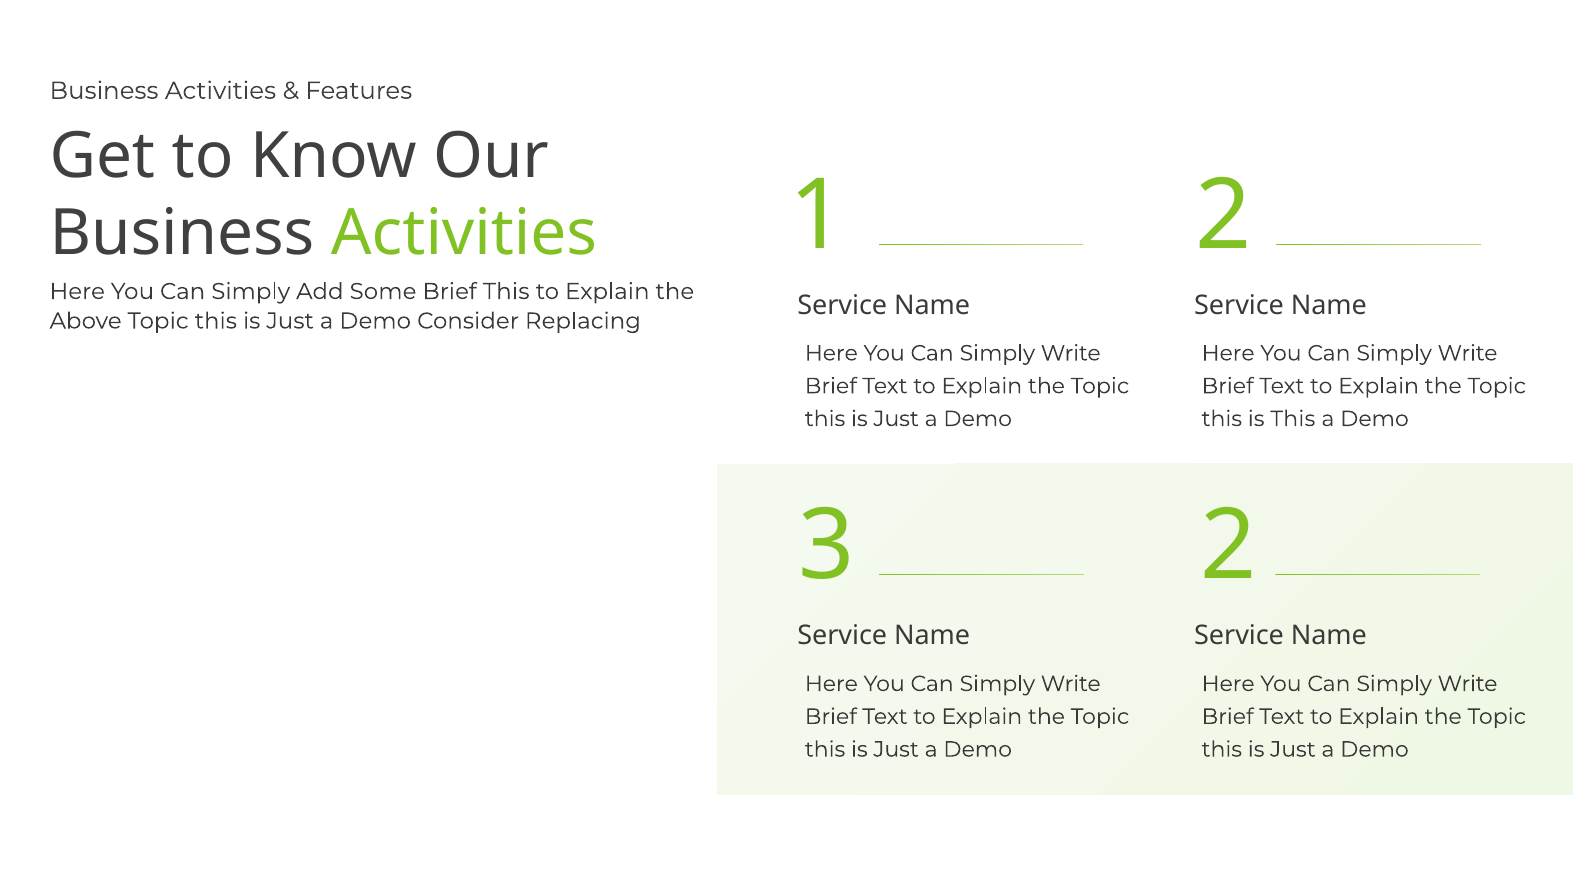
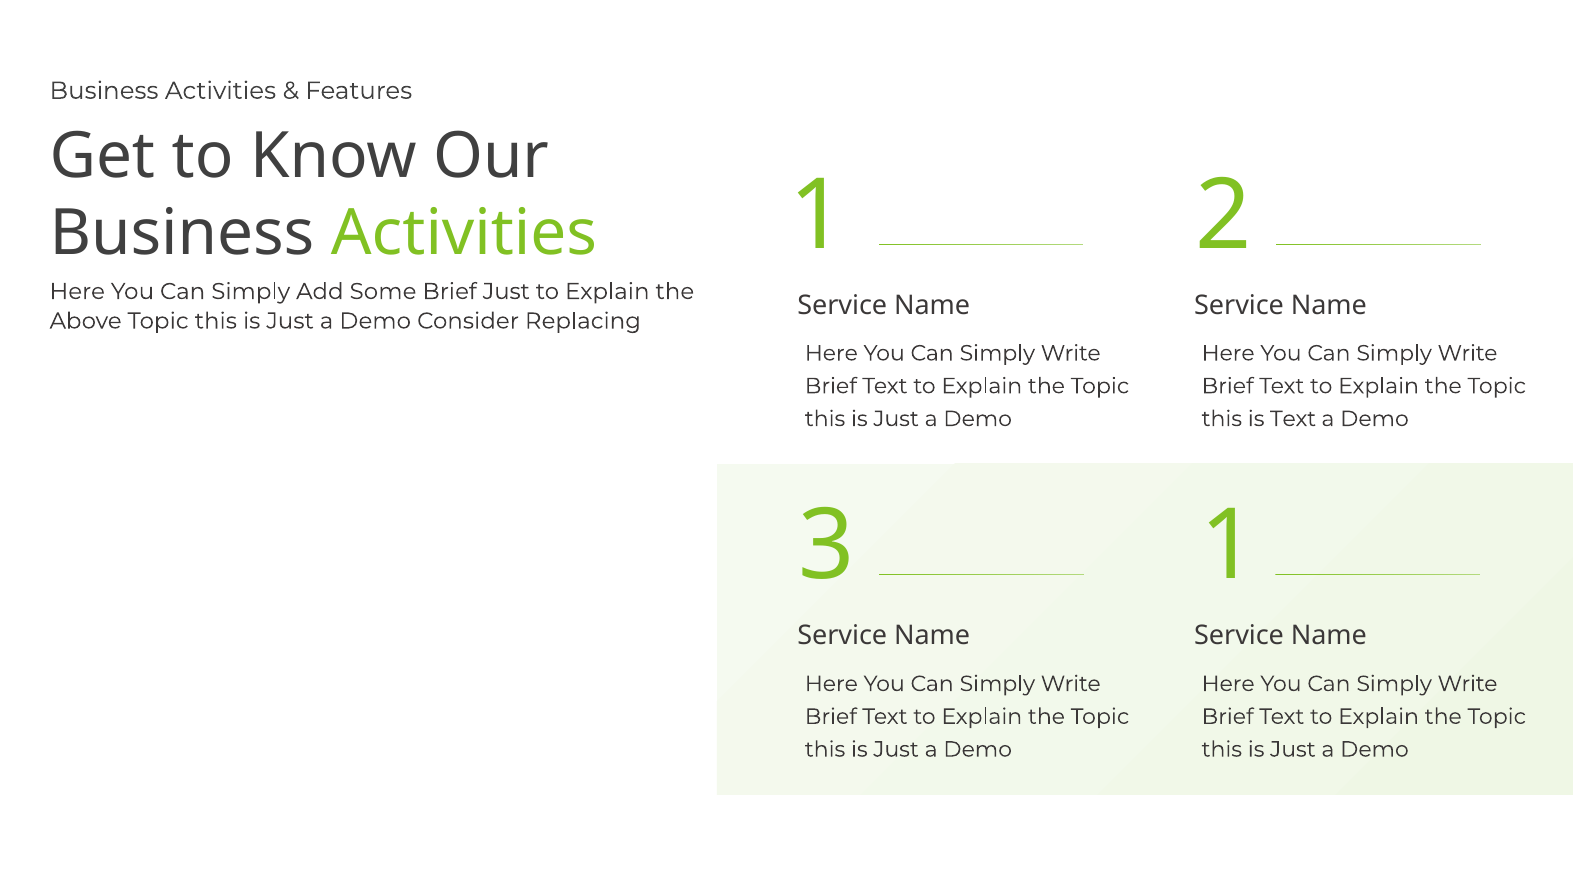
Brief This: This -> Just
is This: This -> Text
3 2: 2 -> 1
